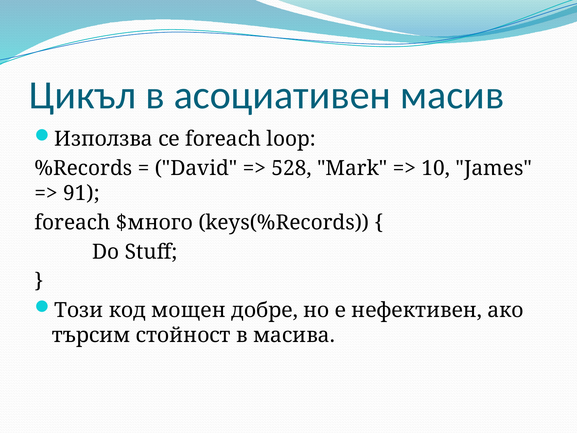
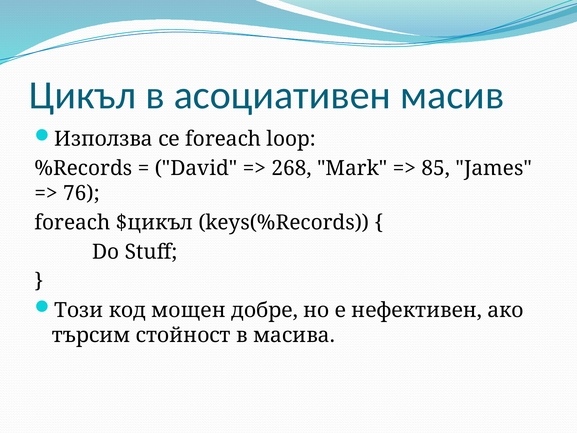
528: 528 -> 268
10: 10 -> 85
91: 91 -> 76
$много: $много -> $цикъл
